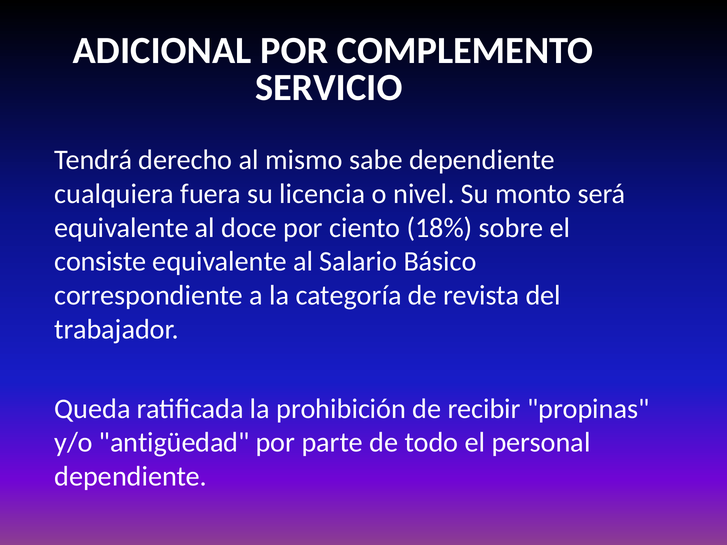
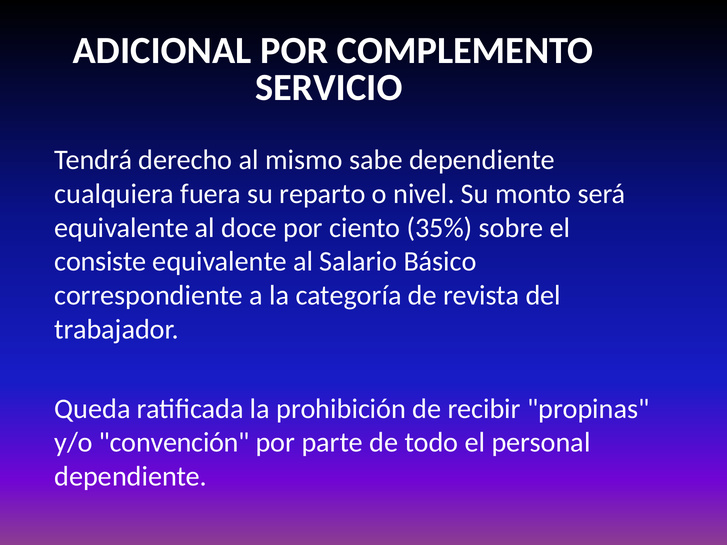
licencia: licencia -> reparto
18%: 18% -> 35%
antigüedad: antigüedad -> convención
